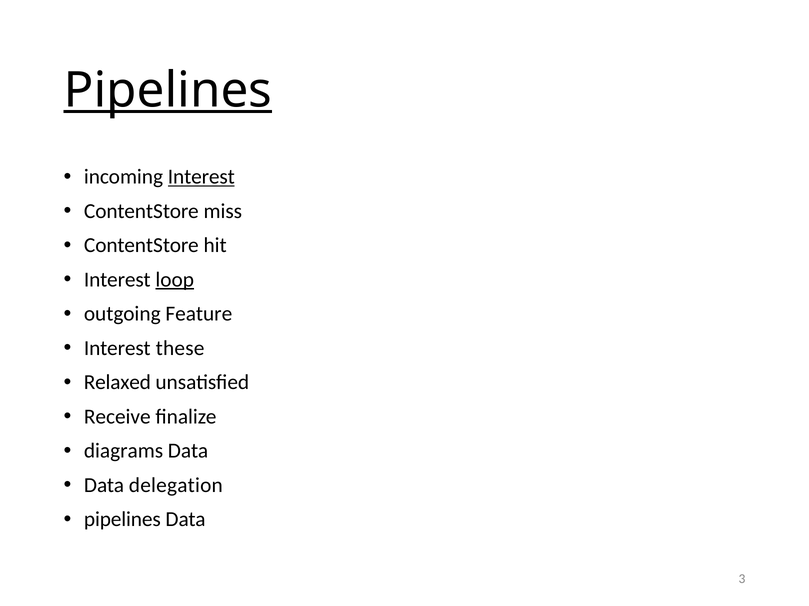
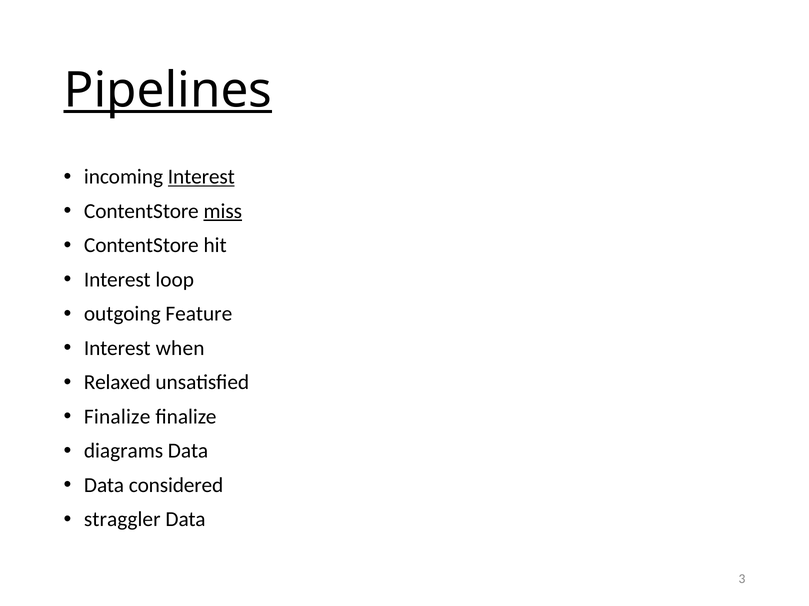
miss underline: none -> present
loop underline: present -> none
these: these -> when
Receive at (117, 417): Receive -> Finalize
delegation: delegation -> considered
pipelines at (122, 520): pipelines -> straggler
